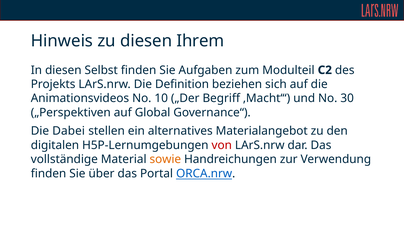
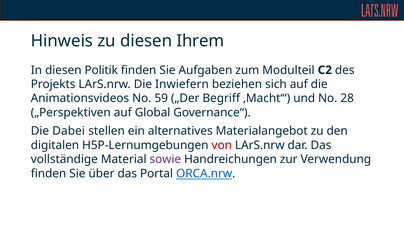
Selbst: Selbst -> Politik
Definition: Definition -> Inwiefern
10: 10 -> 59
30: 30 -> 28
sowie colour: orange -> purple
